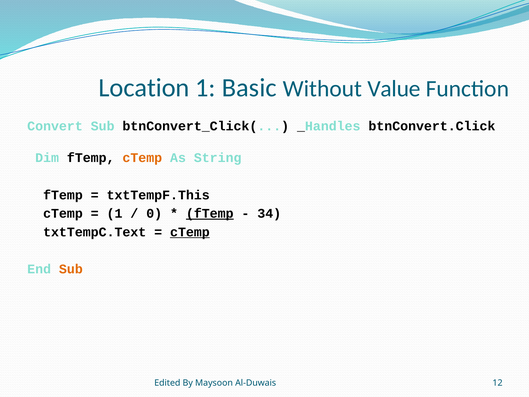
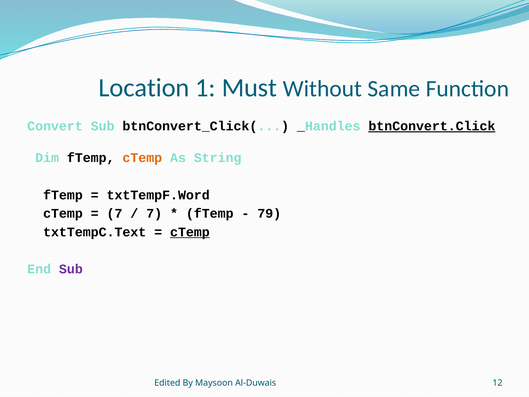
Basic: Basic -> Must
Value: Value -> Same
btnConvert.Click underline: none -> present
txtTempF.This: txtTempF.This -> txtTempF.Word
1 at (115, 213): 1 -> 7
0 at (154, 213): 0 -> 7
fTemp at (210, 213) underline: present -> none
34: 34 -> 79
Sub at (71, 269) colour: orange -> purple
